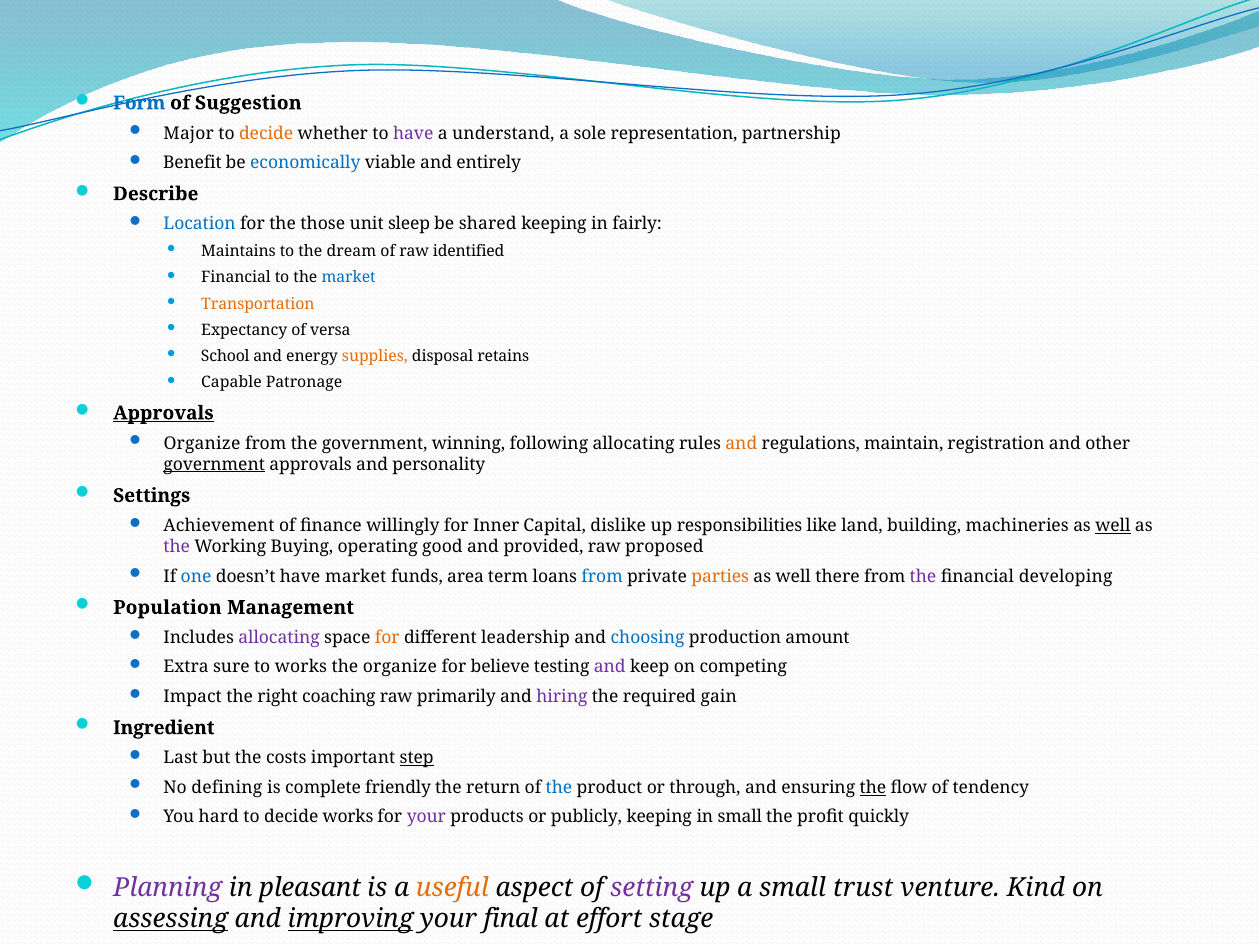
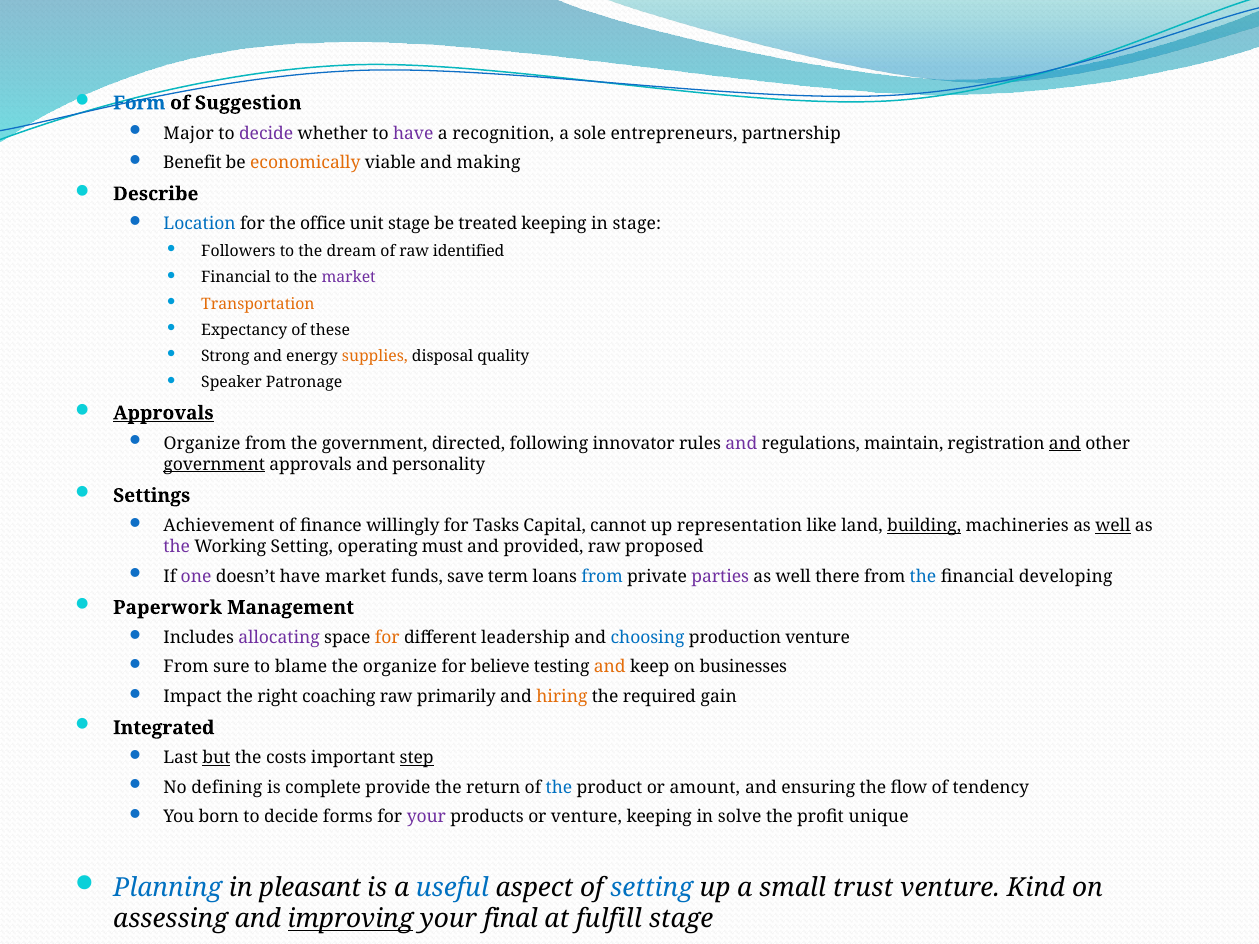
decide at (266, 133) colour: orange -> purple
understand: understand -> recognition
representation: representation -> entrepreneurs
economically colour: blue -> orange
entirely: entirely -> making
those: those -> office
unit sleep: sleep -> stage
shared: shared -> treated
in fairly: fairly -> stage
Maintains: Maintains -> Followers
market at (349, 278) colour: blue -> purple
versa: versa -> these
School: School -> Strong
retains: retains -> quality
Capable: Capable -> Speaker
winning: winning -> directed
following allocating: allocating -> innovator
and at (741, 443) colour: orange -> purple
and at (1065, 443) underline: none -> present
Inner: Inner -> Tasks
dislike: dislike -> cannot
responsibilities: responsibilities -> representation
building underline: none -> present
Working Buying: Buying -> Setting
good: good -> must
one colour: blue -> purple
area: area -> save
parties colour: orange -> purple
the at (923, 576) colour: purple -> blue
Population: Population -> Paperwork
production amount: amount -> venture
Extra at (186, 667): Extra -> From
to works: works -> blame
and at (610, 667) colour: purple -> orange
competing: competing -> businesses
hiring colour: purple -> orange
Ingredient: Ingredient -> Integrated
but underline: none -> present
friendly: friendly -> provide
through: through -> amount
the at (873, 788) underline: present -> none
hard: hard -> born
decide works: works -> forms
or publicly: publicly -> venture
in small: small -> solve
quickly: quickly -> unique
Planning colour: purple -> blue
useful colour: orange -> blue
setting at (652, 888) colour: purple -> blue
assessing underline: present -> none
effort: effort -> fulfill
